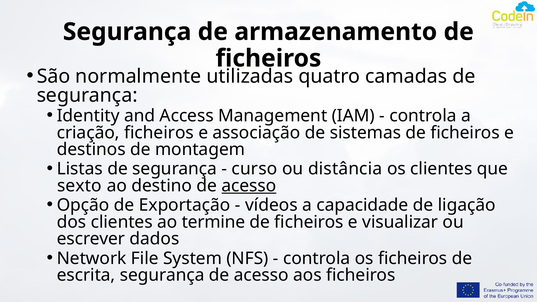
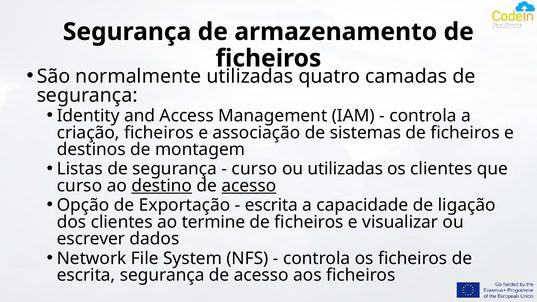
ou distância: distância -> utilizadas
sexto at (79, 186): sexto -> curso
destino underline: none -> present
vídeos at (271, 205): vídeos -> escrita
